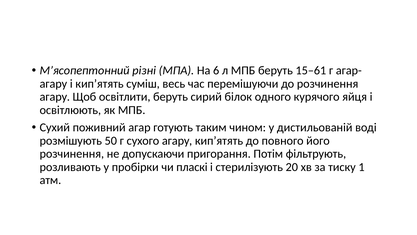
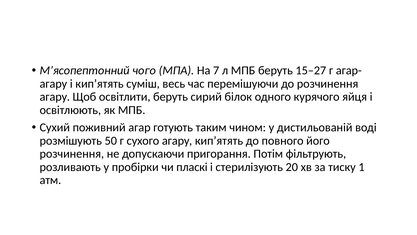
різні: різні -> чого
6: 6 -> 7
15–61: 15–61 -> 15–27
